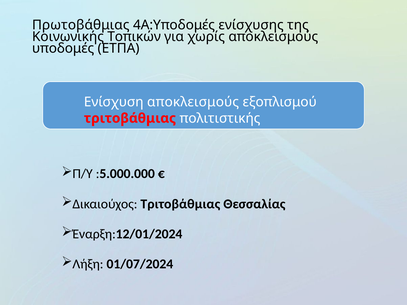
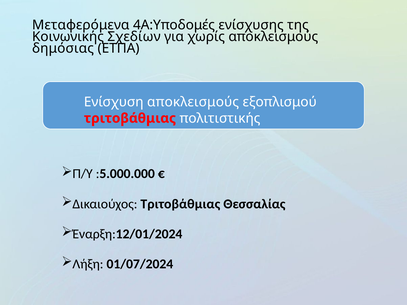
Πρωτοβάθμιας: Πρωτοβάθμιας -> Μεταφερόμενα
Τοπικών: Τοπικών -> Σχεδίων
υποδομές: υποδομές -> δημόσιας
